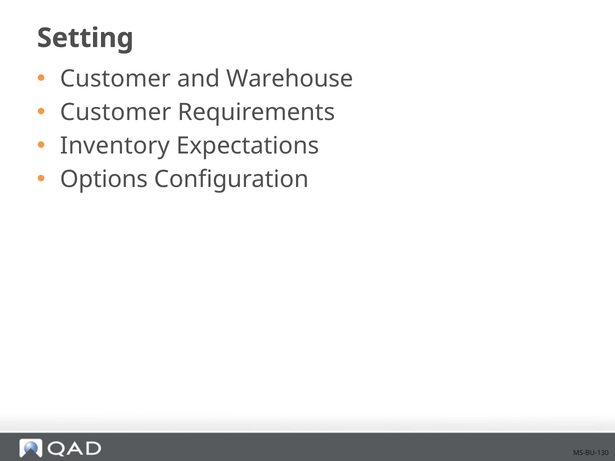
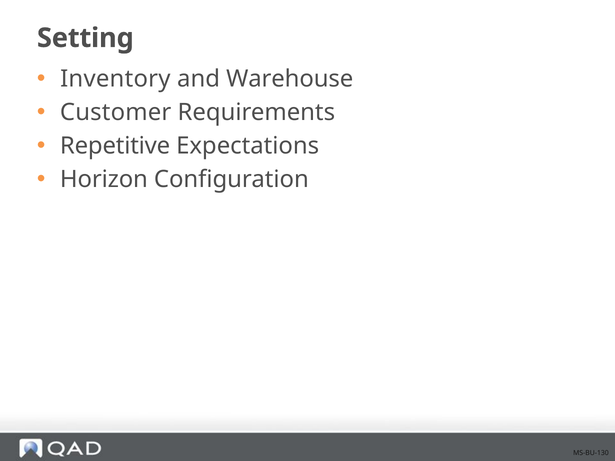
Customer at (115, 79): Customer -> Inventory
Inventory: Inventory -> Repetitive
Options: Options -> Horizon
